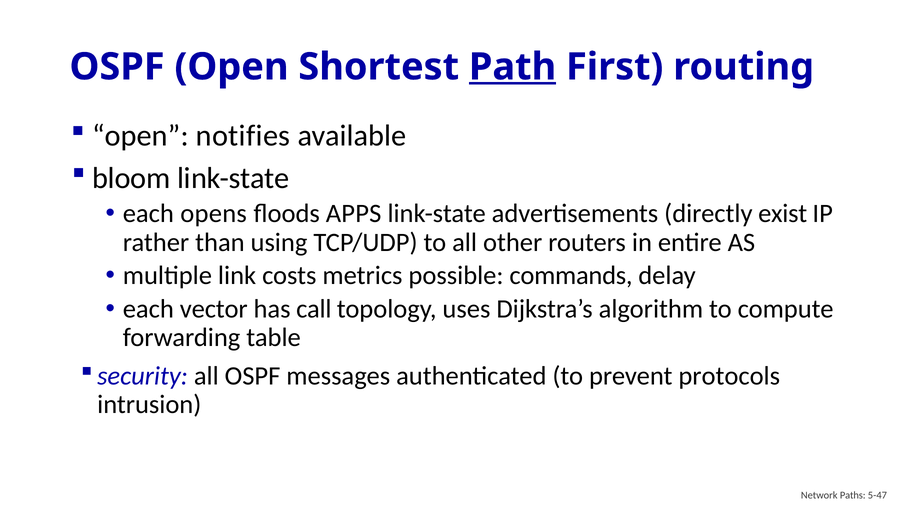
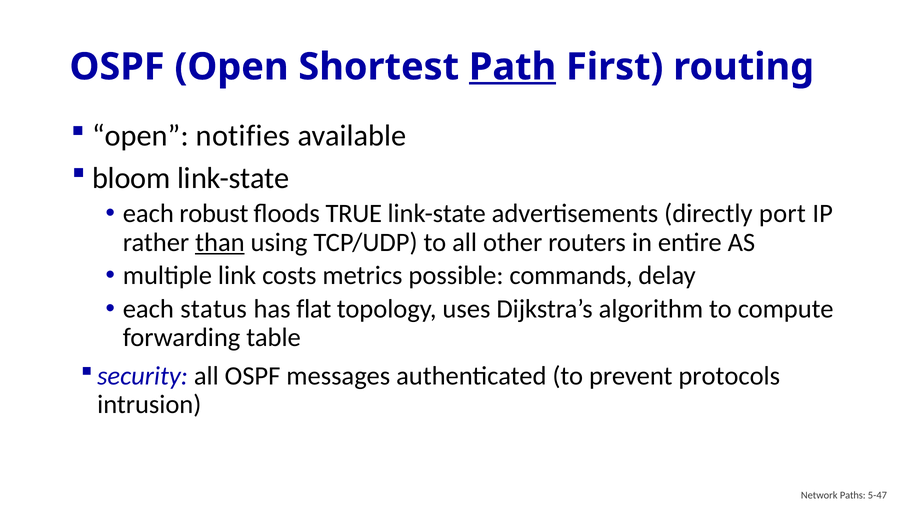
opens: opens -> robust
APPS: APPS -> TRUE
exist: exist -> port
than underline: none -> present
vector: vector -> status
call: call -> flat
